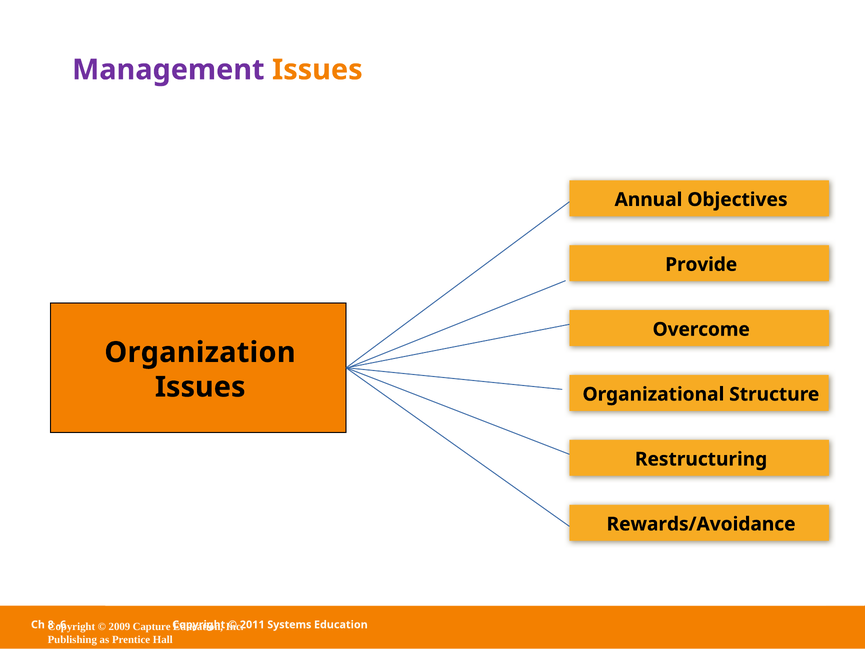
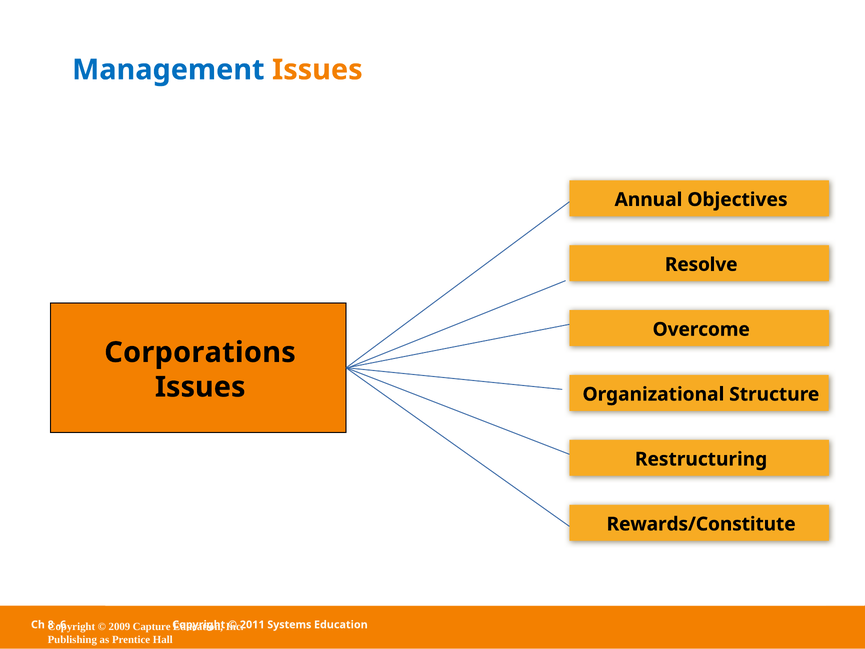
Management colour: purple -> blue
Provide: Provide -> Resolve
Organization: Organization -> Corporations
Rewards/Avoidance: Rewards/Avoidance -> Rewards/Constitute
